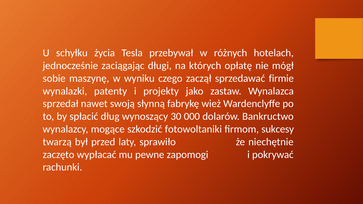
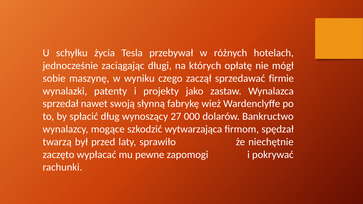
30: 30 -> 27
fotowoltaniki: fotowoltaniki -> wytwarzająca
sukcesy: sukcesy -> spędzał
